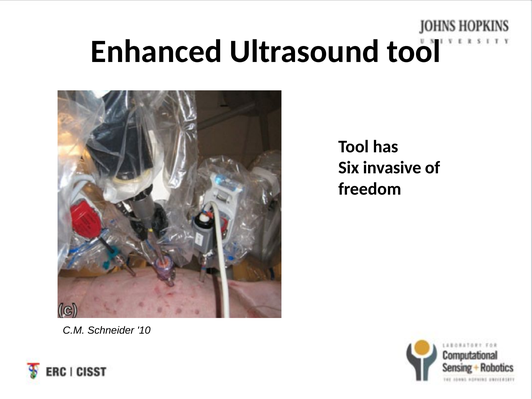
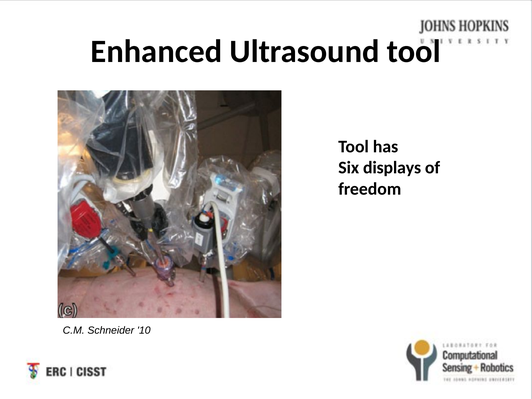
invasive: invasive -> displays
